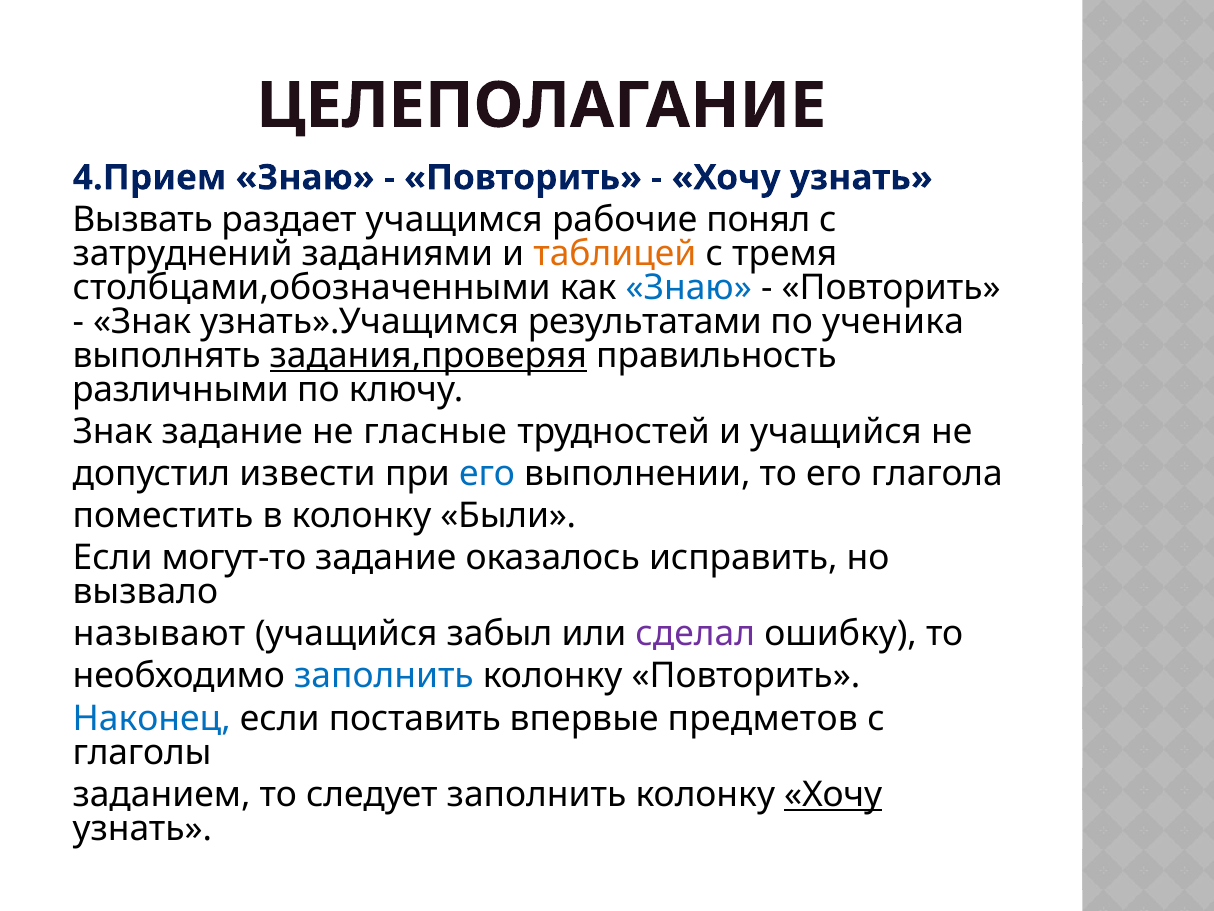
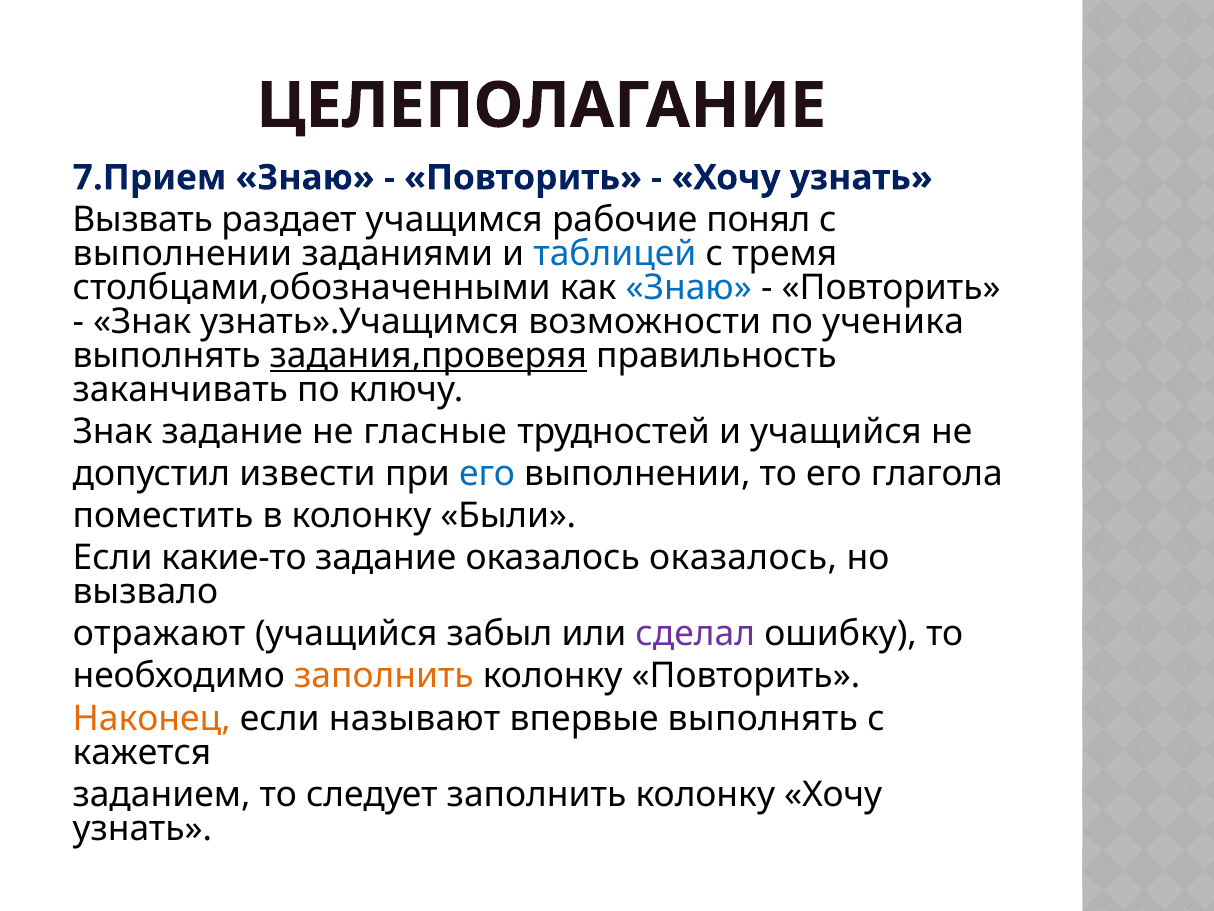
4.Прием: 4.Прием -> 7.Прием
затруднений at (183, 254): затруднений -> выполнении
таблицей colour: orange -> blue
результатами: результатами -> возможности
различными: различными -> заканчивать
могут-то: могут-то -> какие-то
оказалось исправить: исправить -> оказалось
называют: называют -> отражают
заполнить at (384, 676) colour: blue -> orange
Наконец colour: blue -> orange
поставить: поставить -> называют
впервые предметов: предметов -> выполнять
глаголы: глаголы -> кажется
Хочу at (833, 794) underline: present -> none
